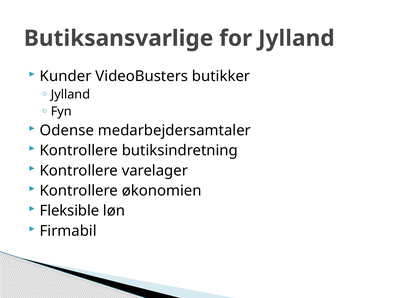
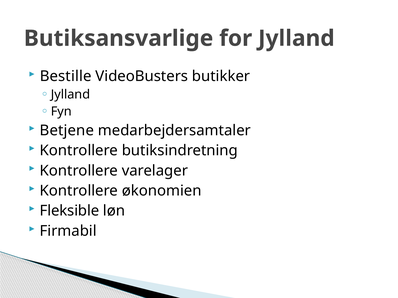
Kunder: Kunder -> Bestille
Odense: Odense -> Betjene
